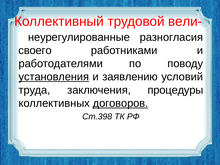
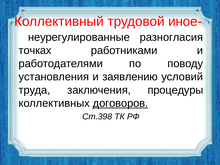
вели-: вели- -> иное-
своего: своего -> точках
установления underline: present -> none
